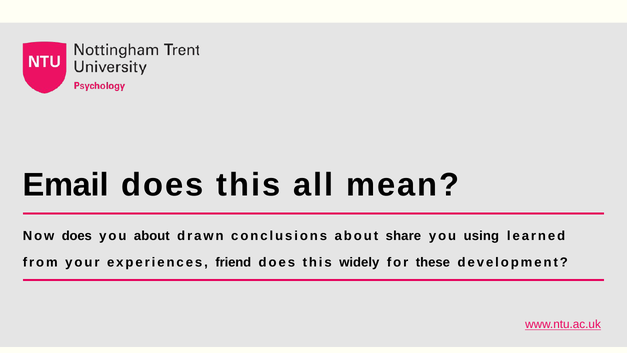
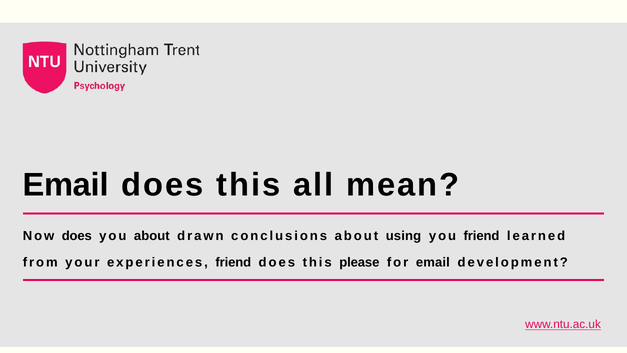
share: share -> using
you using: using -> friend
widely: widely -> please
for these: these -> email
